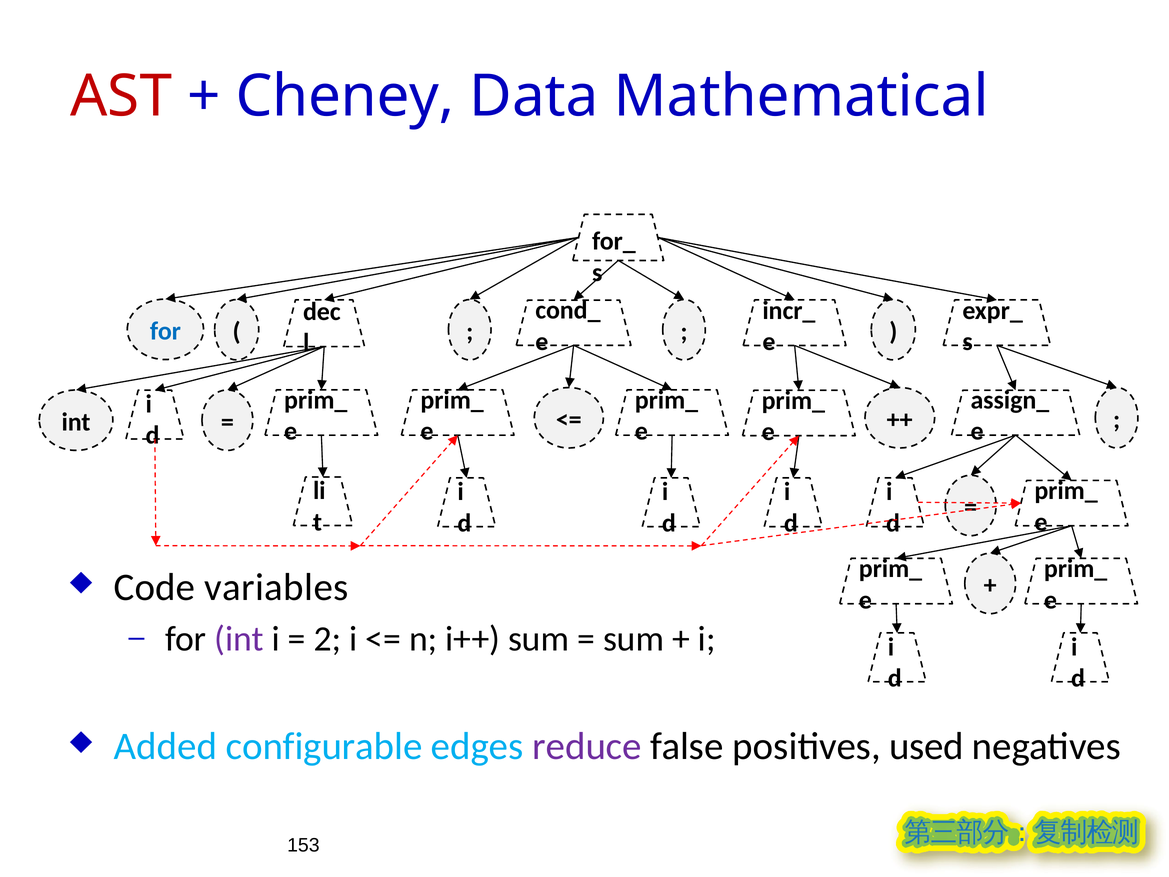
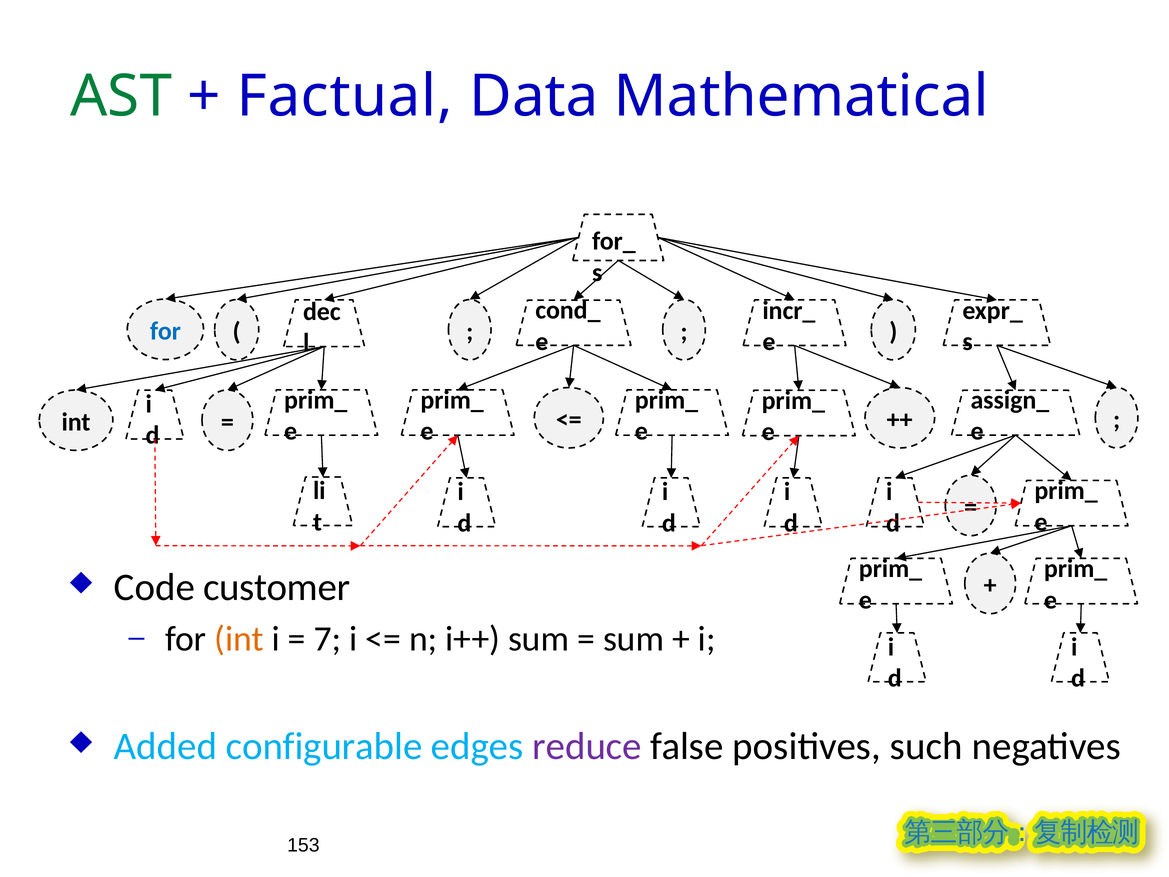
AST colour: red -> green
Cheney: Cheney -> Factual
variables: variables -> customer
int at (239, 639) colour: purple -> orange
2: 2 -> 7
used: used -> such
